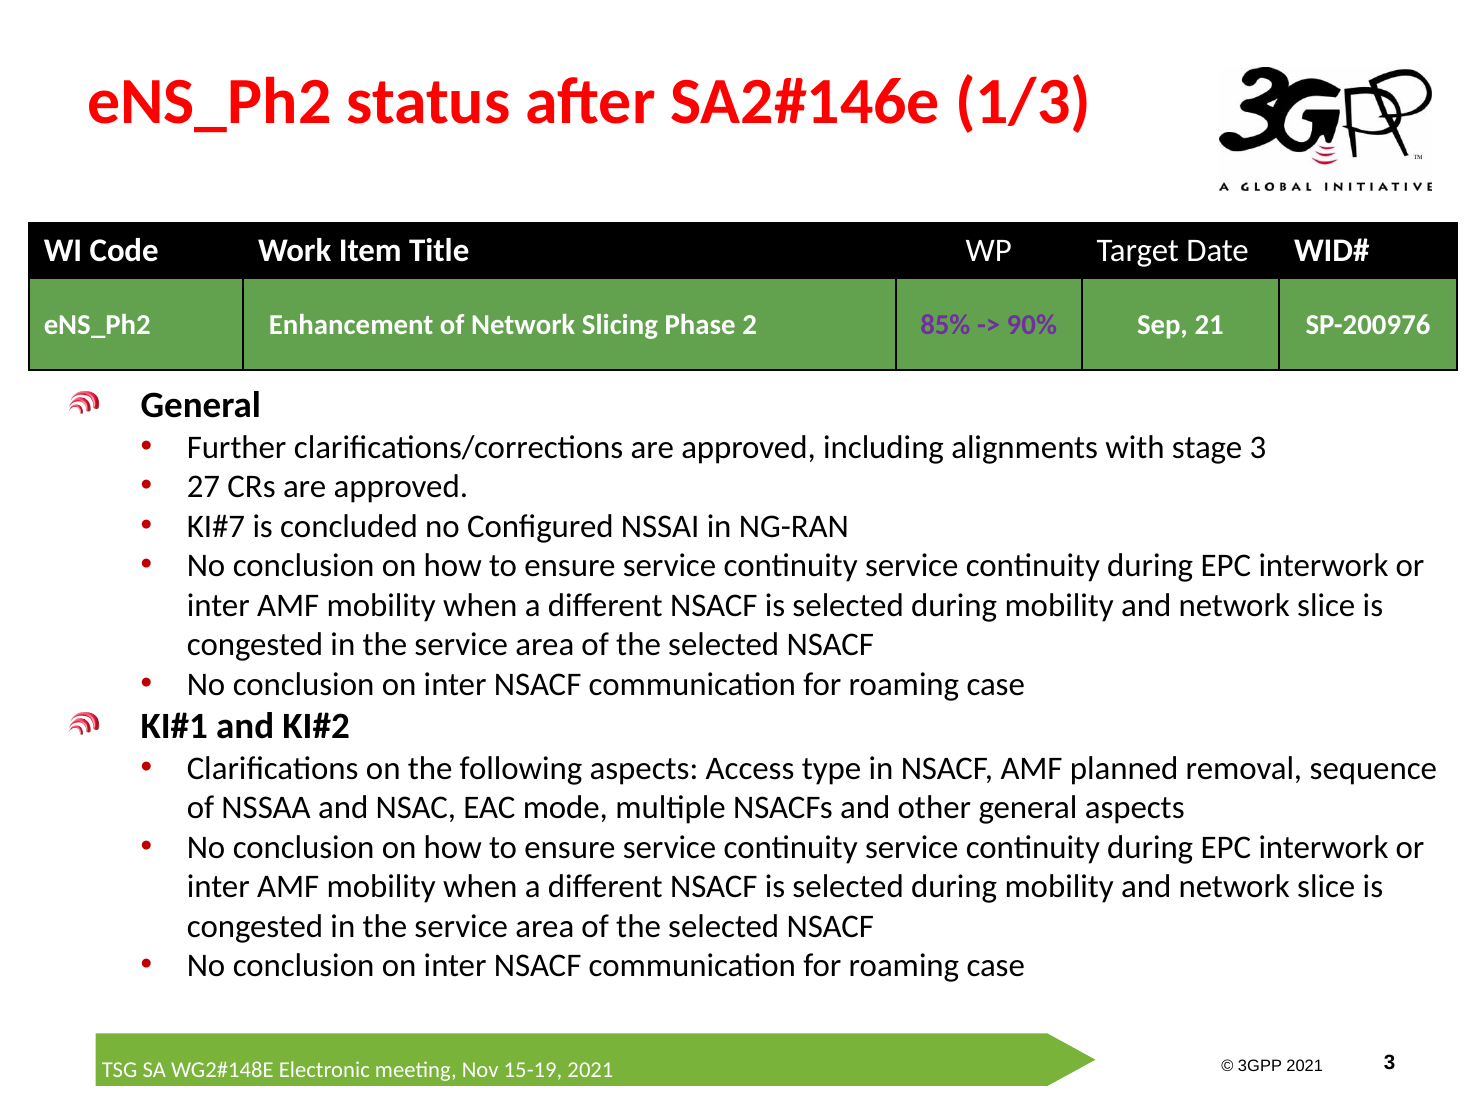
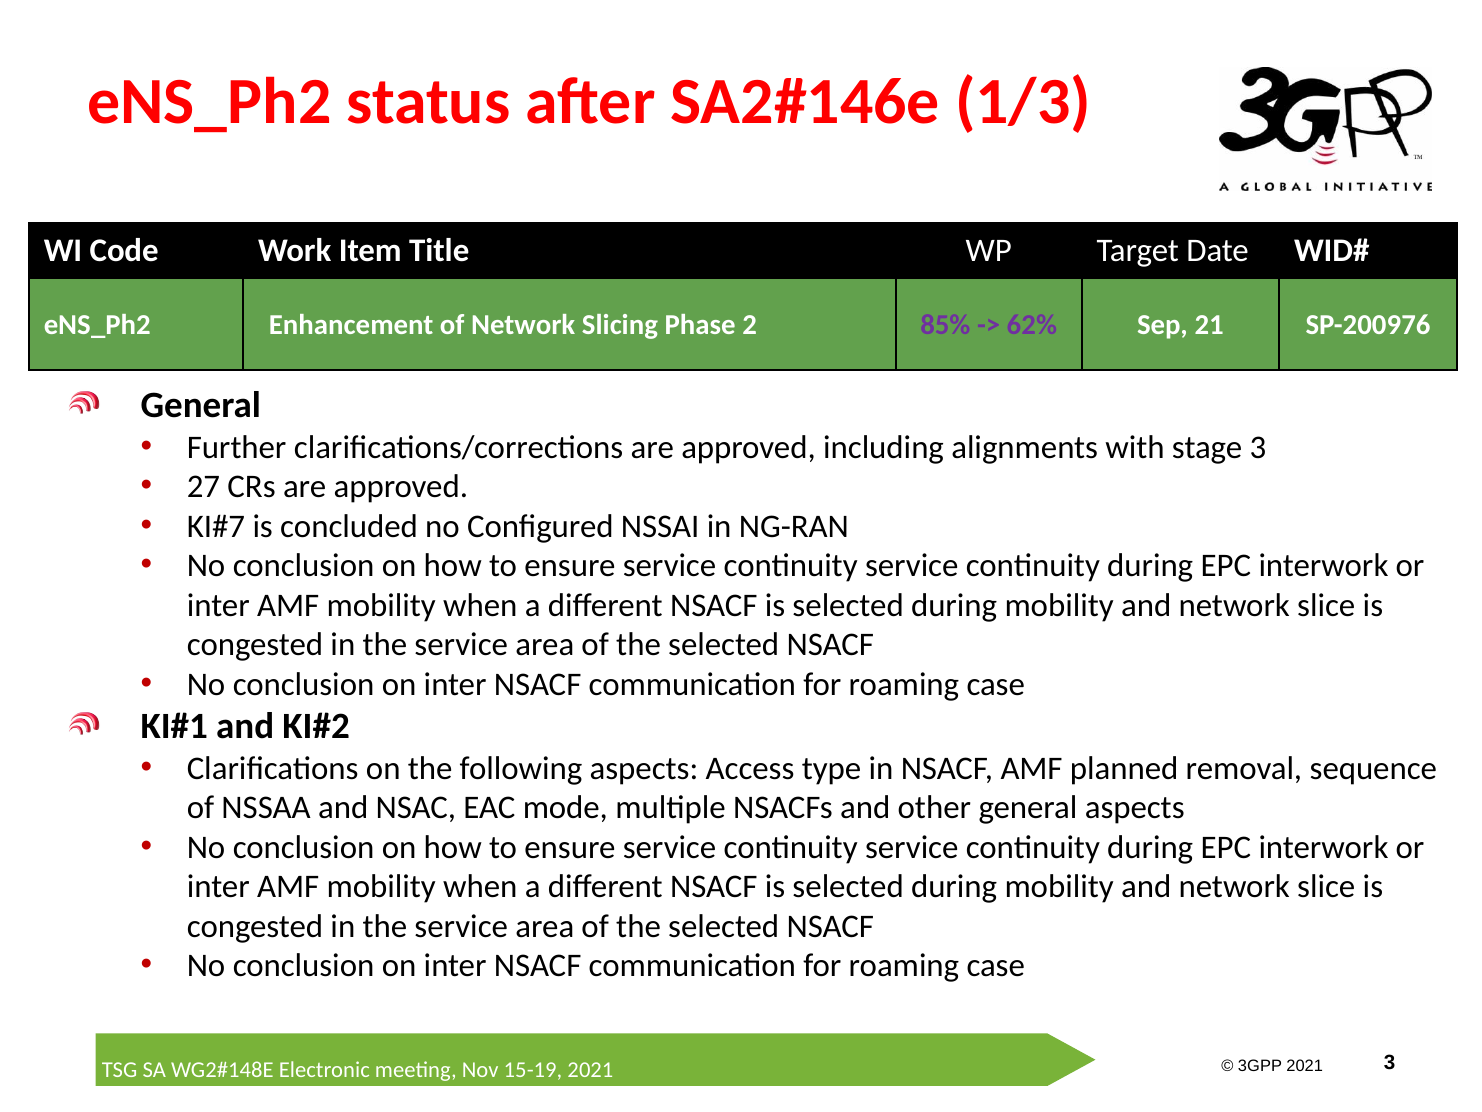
90%: 90% -> 62%
